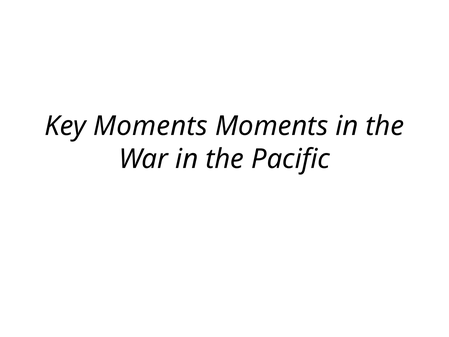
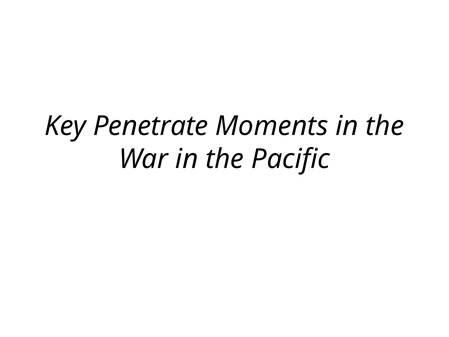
Key Moments: Moments -> Penetrate
